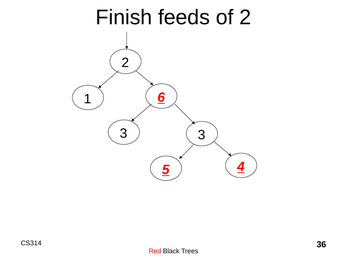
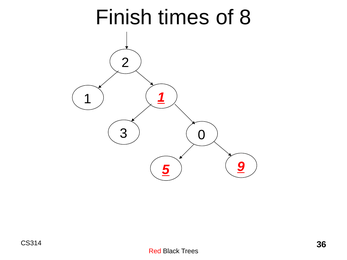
feeds: feeds -> times
of 2: 2 -> 8
1 6: 6 -> 1
3 3: 3 -> 0
4: 4 -> 9
